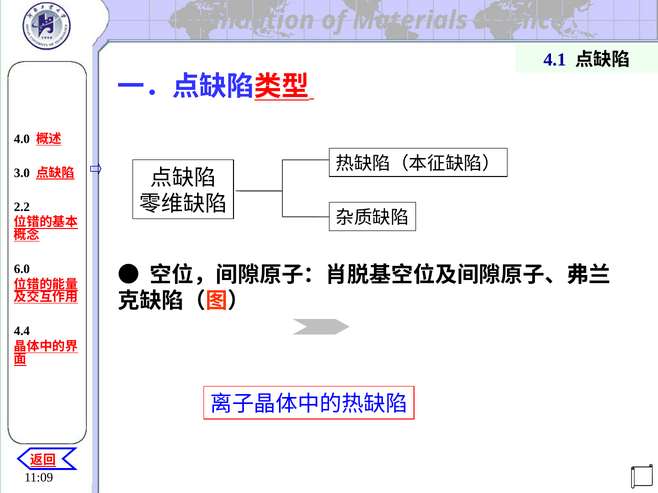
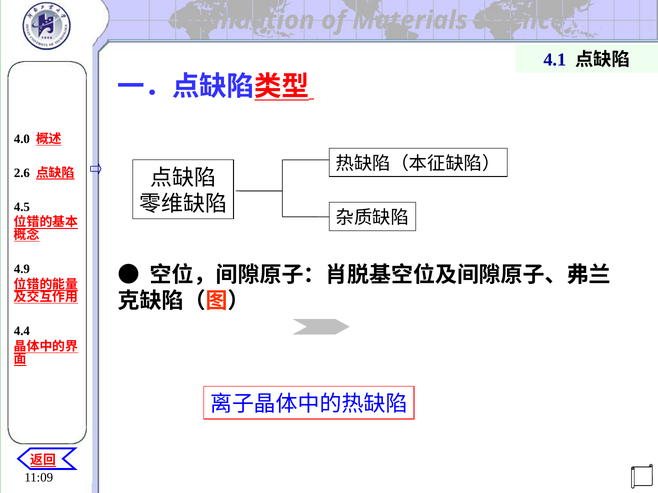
3.0: 3.0 -> 2.6
2.2: 2.2 -> 4.5
6.0: 6.0 -> 4.9
